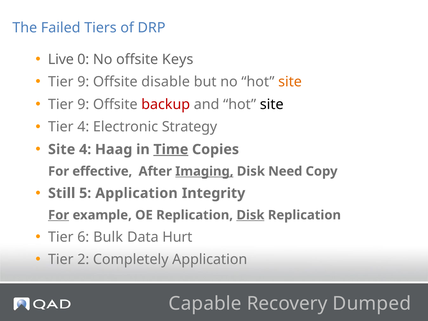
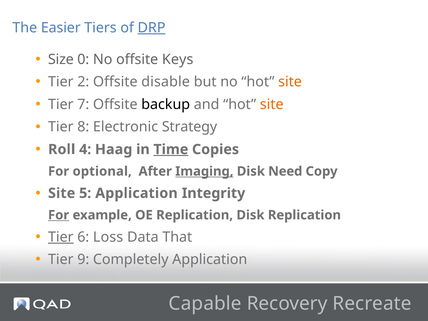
Failed: Failed -> Easier
DRP underline: none -> present
Live: Live -> Size
9 at (83, 82): 9 -> 2
9 at (83, 104): 9 -> 7
backup colour: red -> black
site at (272, 104) colour: black -> orange
Tier 4: 4 -> 8
Site at (62, 149): Site -> Roll
effective: effective -> optional
Still at (62, 193): Still -> Site
Disk at (250, 215) underline: present -> none
Tier at (61, 237) underline: none -> present
Bulk: Bulk -> Loss
Hurt: Hurt -> That
2: 2 -> 9
Dumped: Dumped -> Recreate
